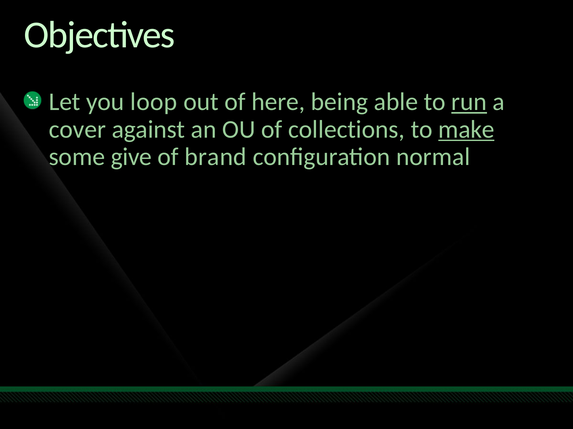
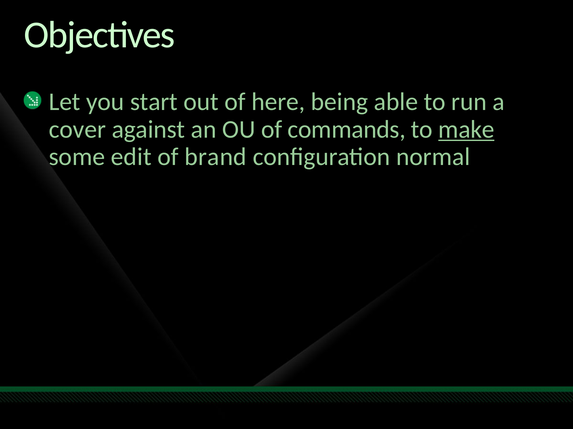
loop: loop -> start
run underline: present -> none
collections: collections -> commands
give: give -> edit
